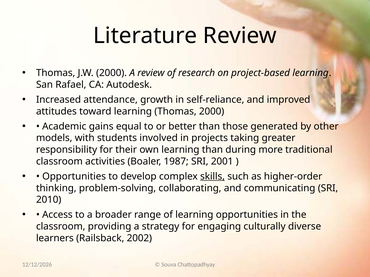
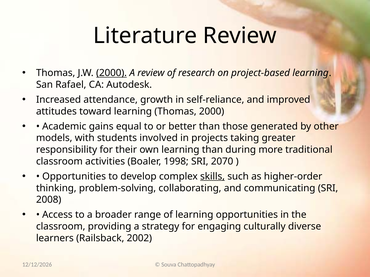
2000 at (112, 73) underline: none -> present
1987: 1987 -> 1998
2001: 2001 -> 2070
2010: 2010 -> 2008
